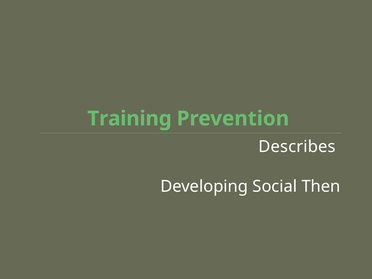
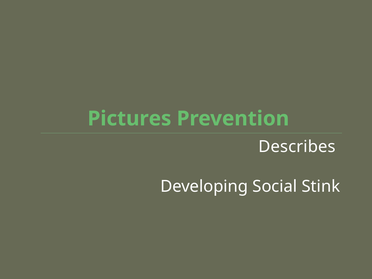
Training: Training -> Pictures
Then: Then -> Stink
